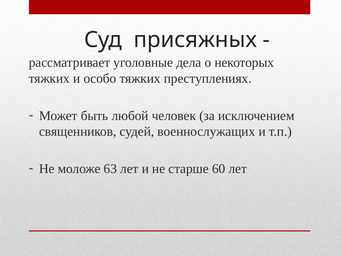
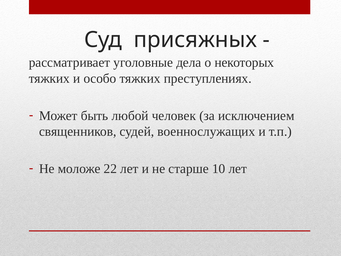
63: 63 -> 22
60: 60 -> 10
